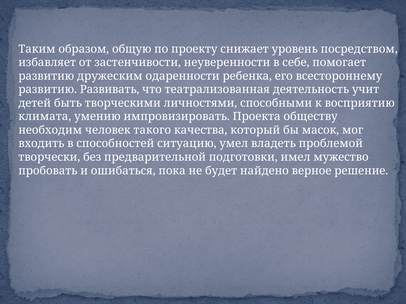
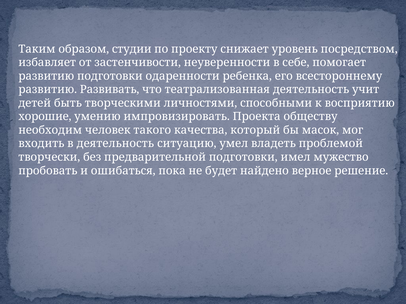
общую: общую -> студии
развитию дружеским: дружеским -> подготовки
климата: климата -> хорошие
в способностей: способностей -> деятельность
